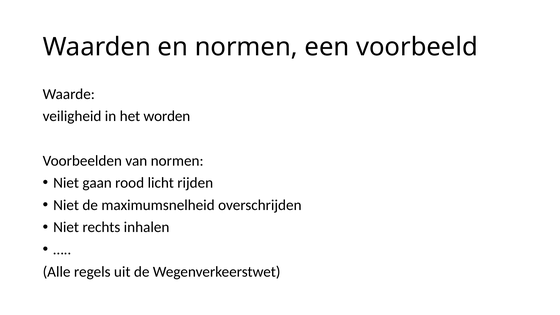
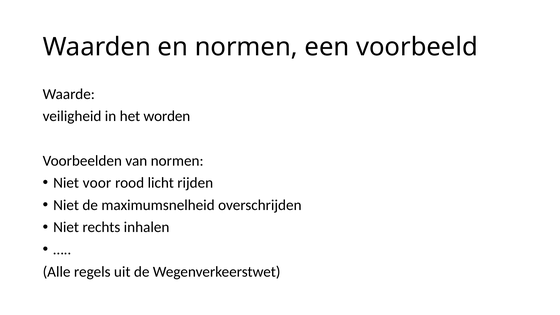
gaan: gaan -> voor
